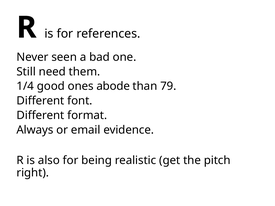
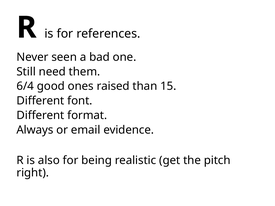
1/4: 1/4 -> 6/4
abode: abode -> raised
79: 79 -> 15
